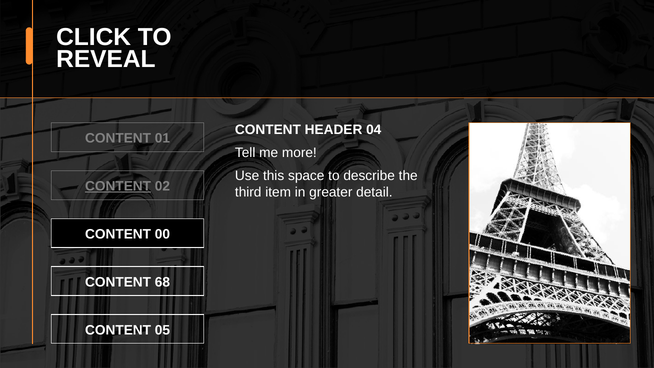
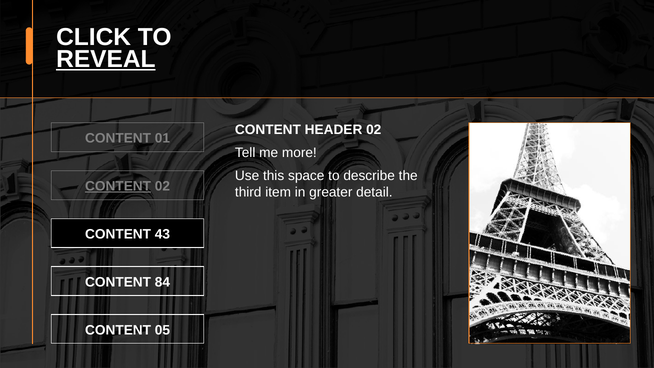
REVEAL underline: none -> present
HEADER 04: 04 -> 02
00: 00 -> 43
68: 68 -> 84
